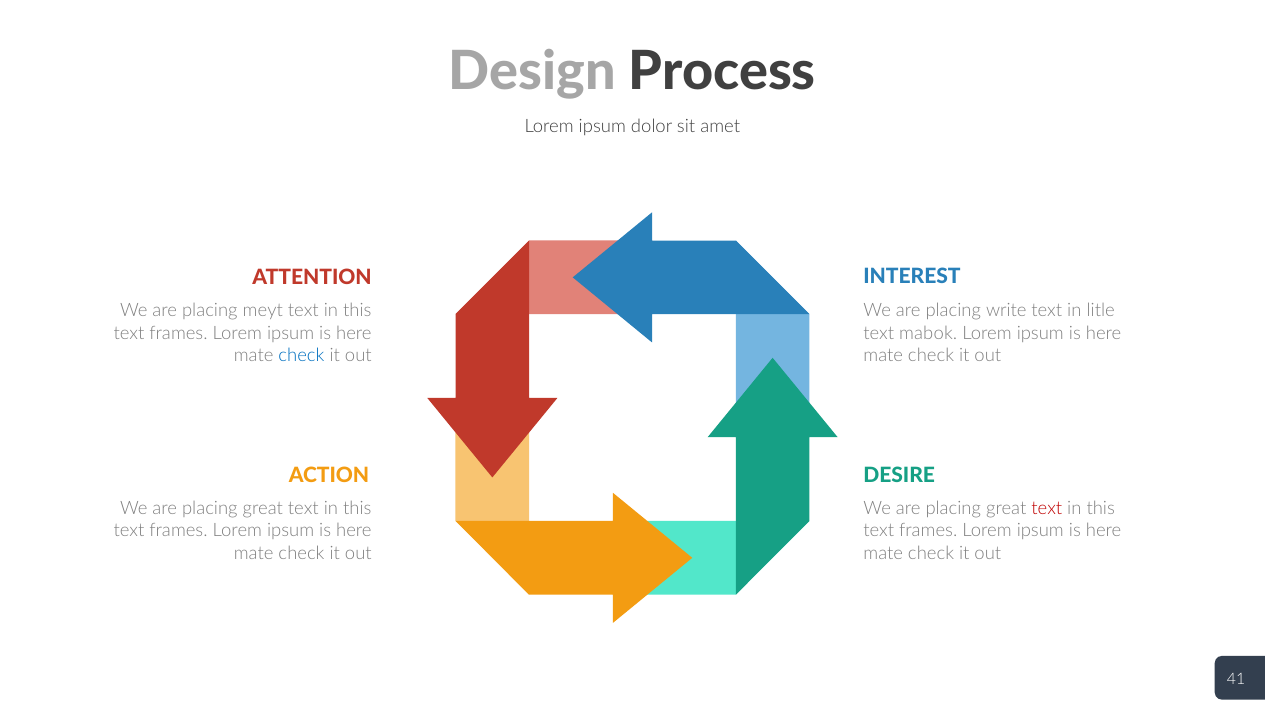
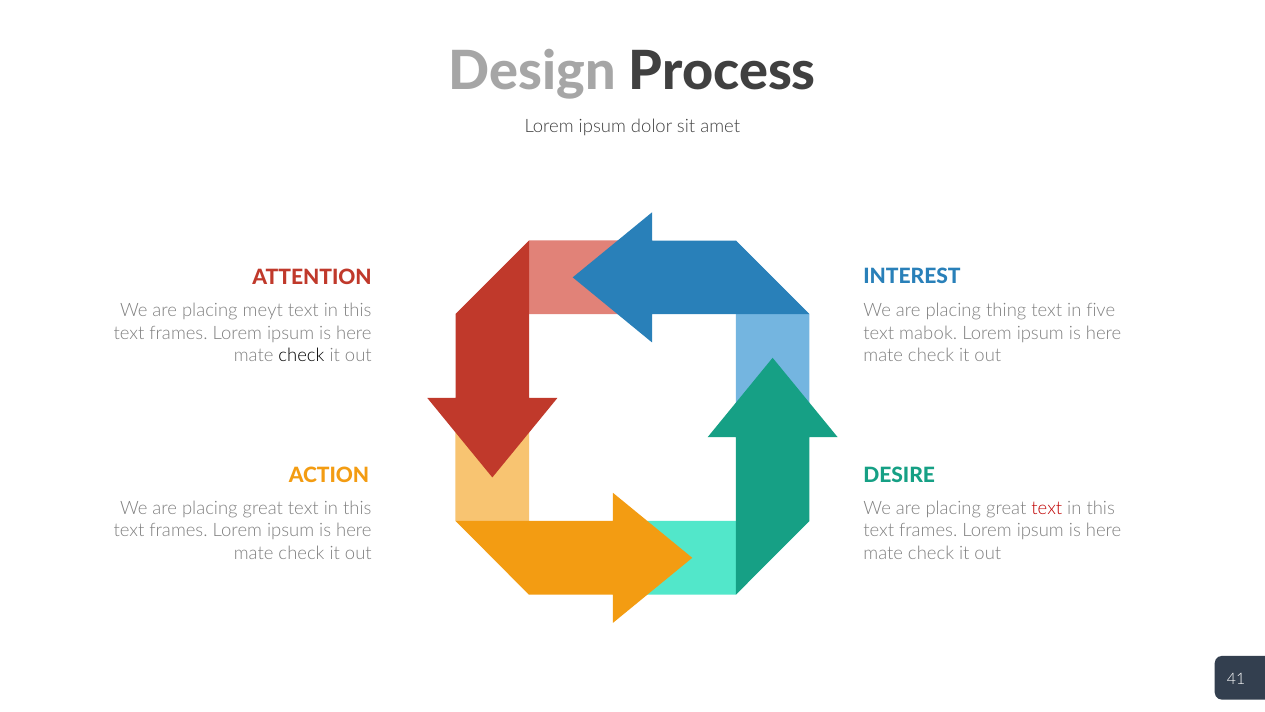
write: write -> thing
litle: litle -> five
check at (301, 355) colour: blue -> black
